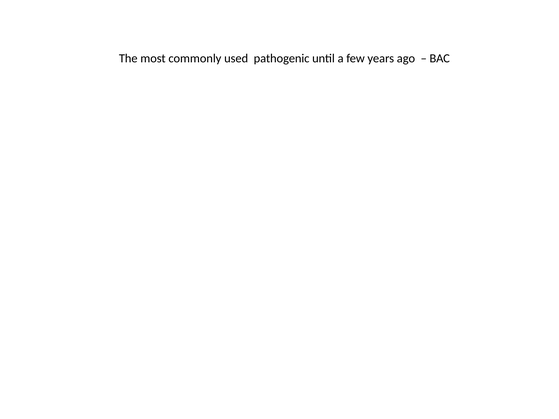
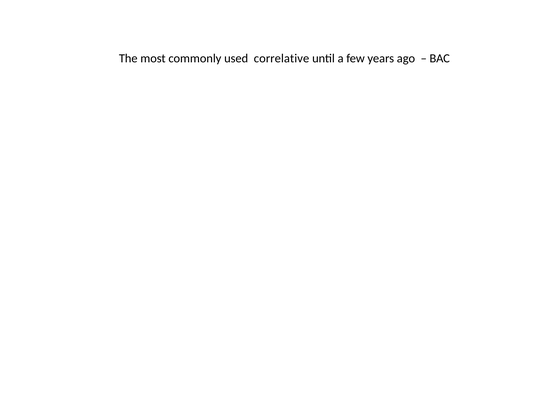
pathogenic: pathogenic -> correlative
